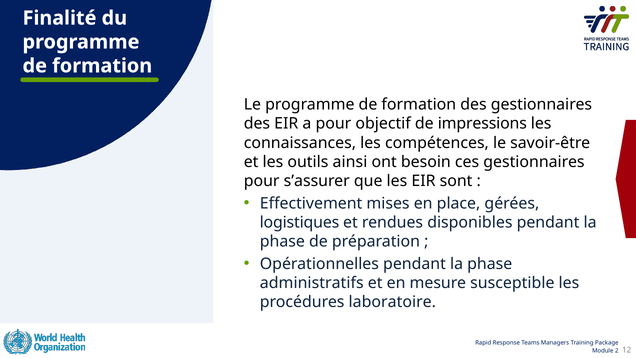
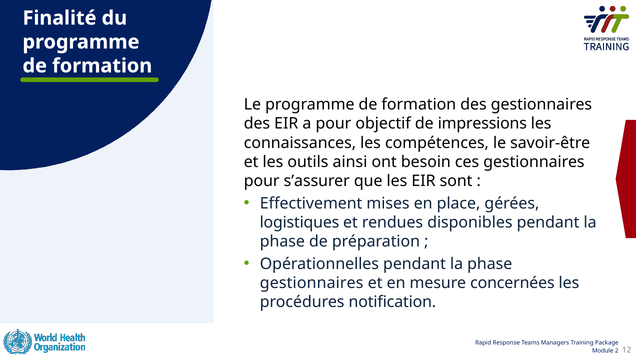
administratifs at (312, 283): administratifs -> gestionnaires
susceptible: susceptible -> concernées
laboratoire: laboratoire -> notification
